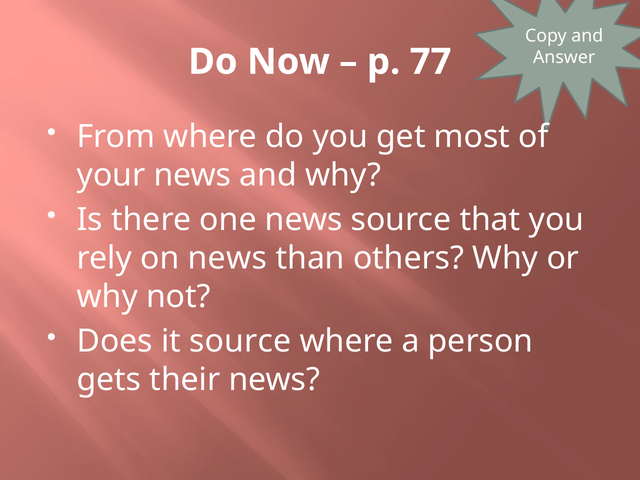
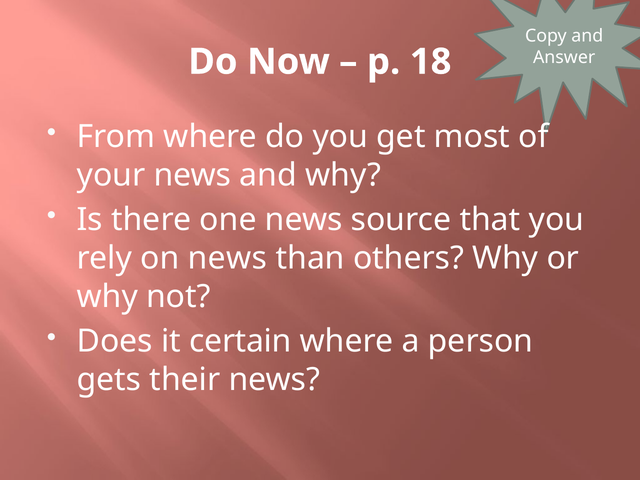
77: 77 -> 18
it source: source -> certain
